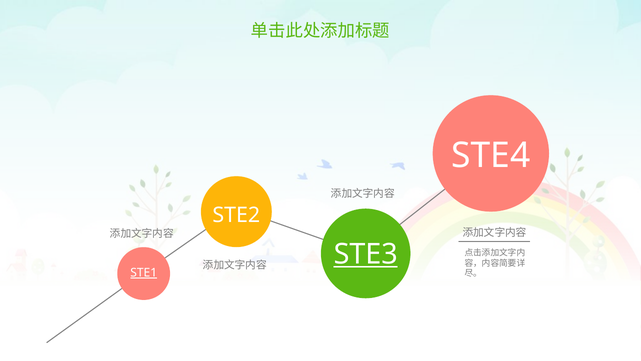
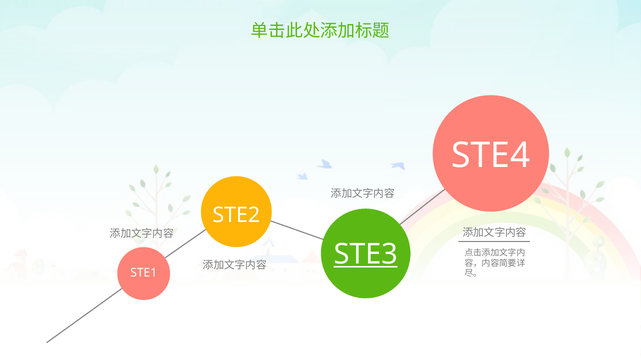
STE1 underline: present -> none
